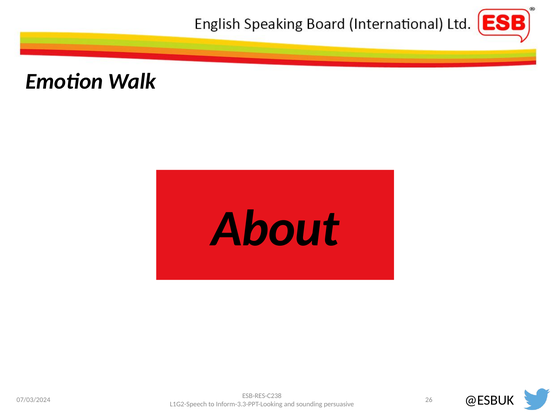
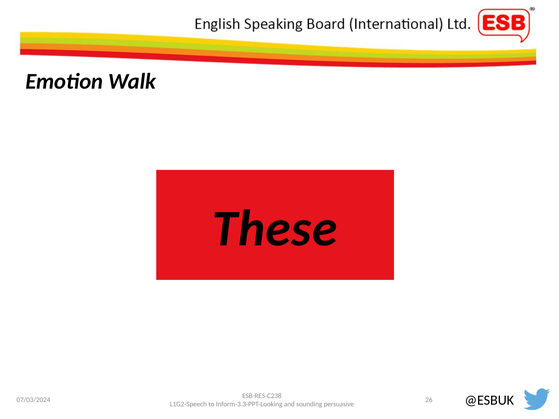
About: About -> These
